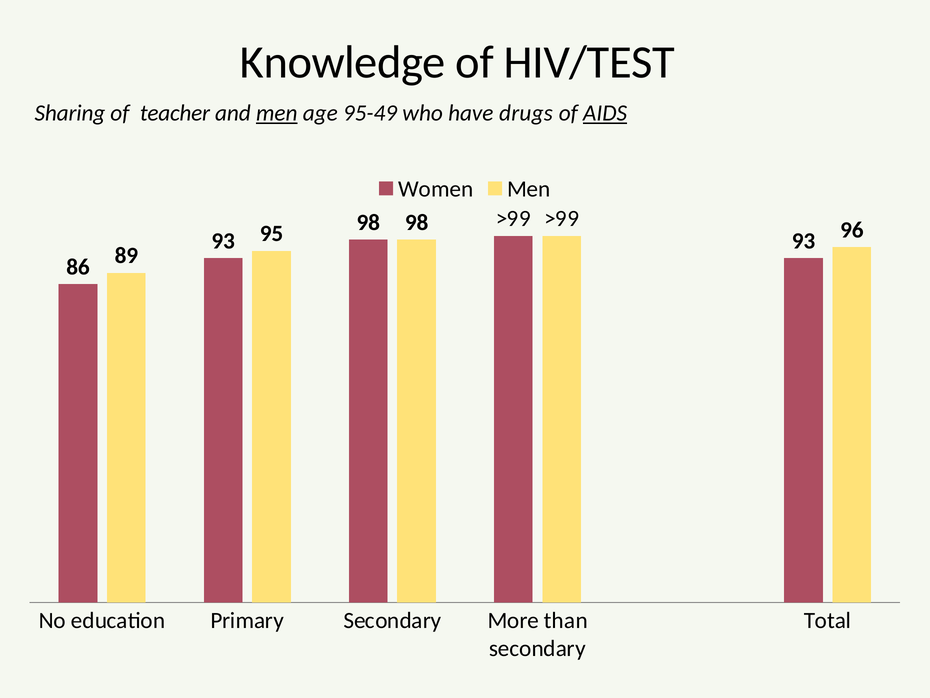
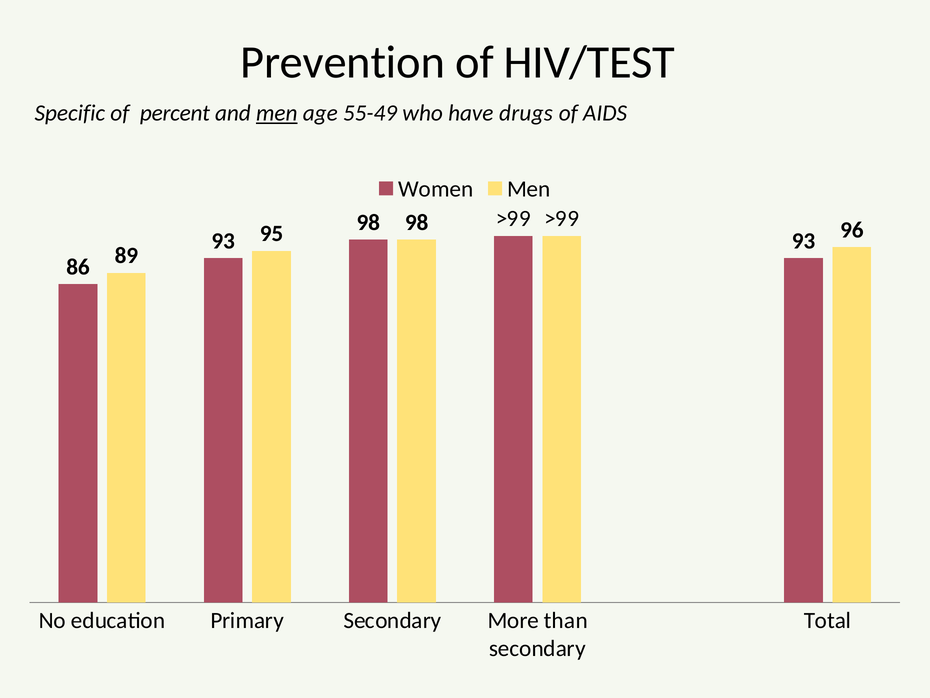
Knowledge: Knowledge -> Prevention
Sharing: Sharing -> Specific
teacher: teacher -> percent
95-49: 95-49 -> 55-49
AIDS underline: present -> none
